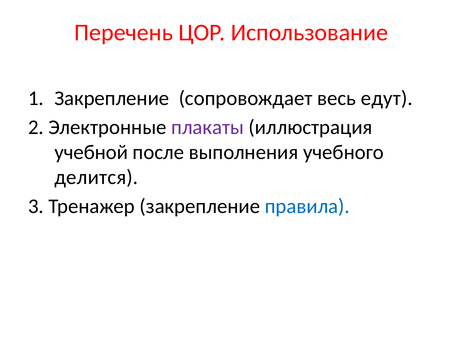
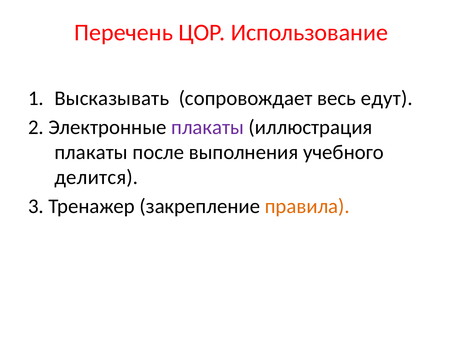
Закрепление at (112, 98): Закрепление -> Высказывать
учебной at (91, 152): учебной -> плакаты
правила colour: blue -> orange
